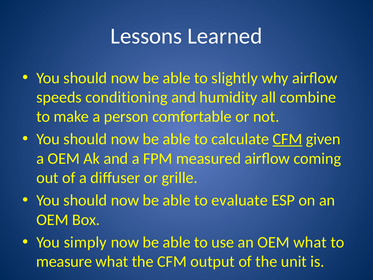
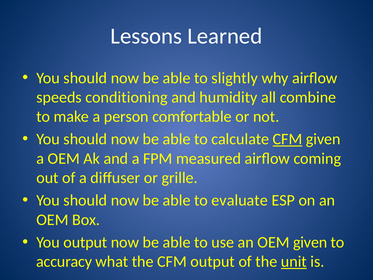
You simply: simply -> output
OEM what: what -> given
measure: measure -> accuracy
unit underline: none -> present
